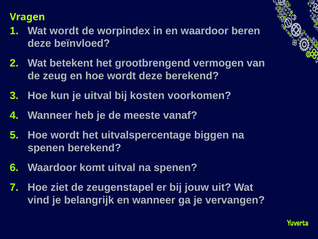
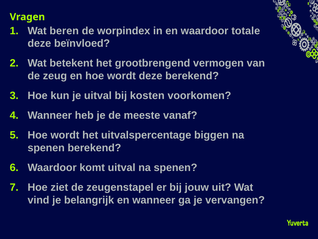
Wat wordt: wordt -> beren
beren: beren -> totale
